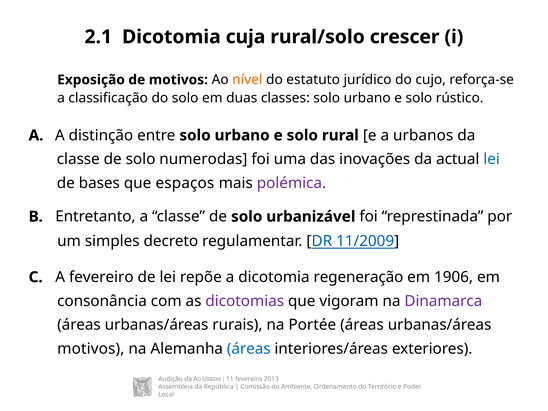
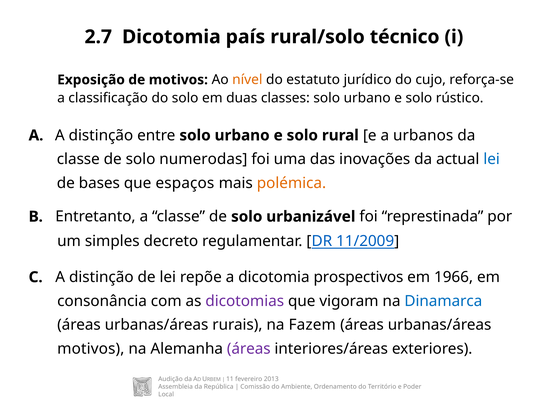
2.1: 2.1 -> 2.7
cuja: cuja -> país
crescer: crescer -> técnico
polémica colour: purple -> orange
C A fevereiro: fevereiro -> distinção
regeneração: regeneração -> prospectivos
1906: 1906 -> 1966
Dinamarca colour: purple -> blue
Portée: Portée -> Fazem
áreas at (249, 349) colour: blue -> purple
